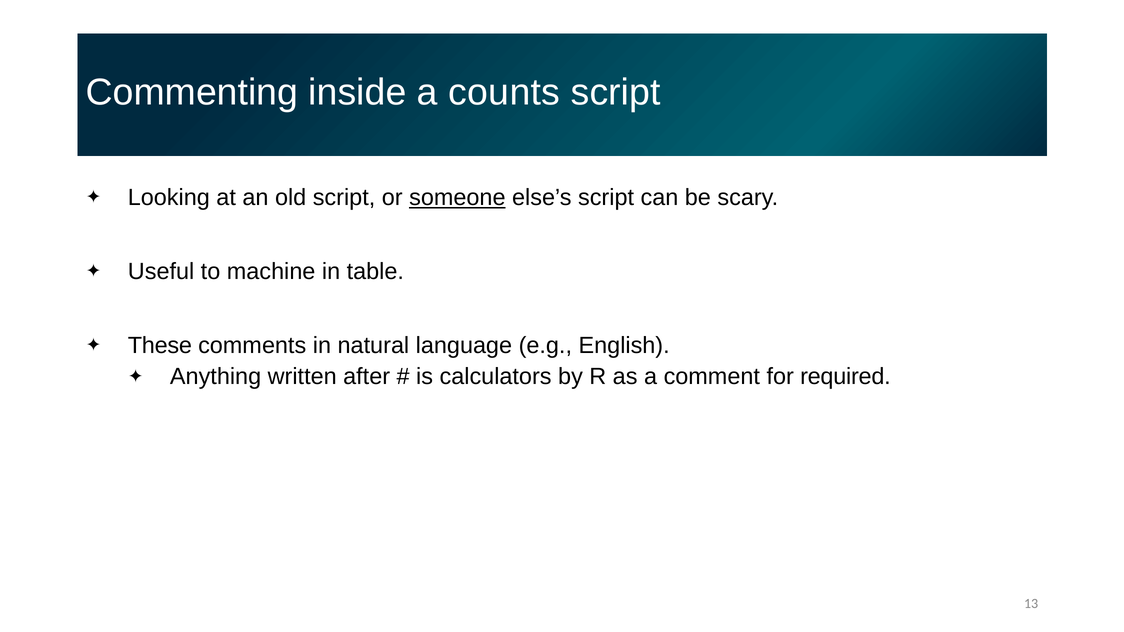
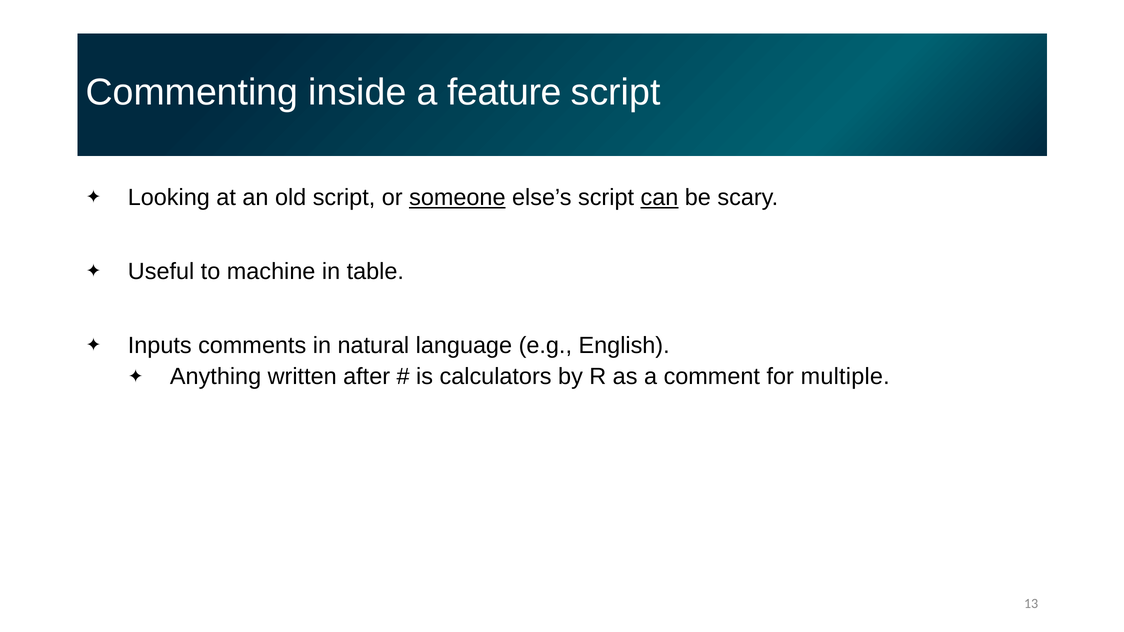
counts: counts -> feature
can underline: none -> present
These: These -> Inputs
required: required -> multiple
